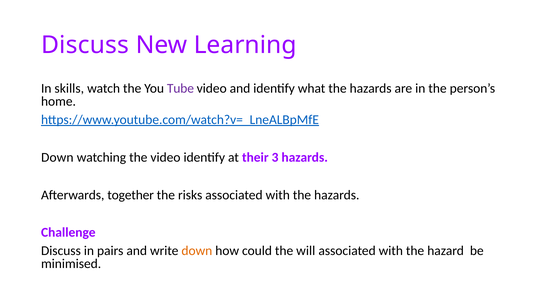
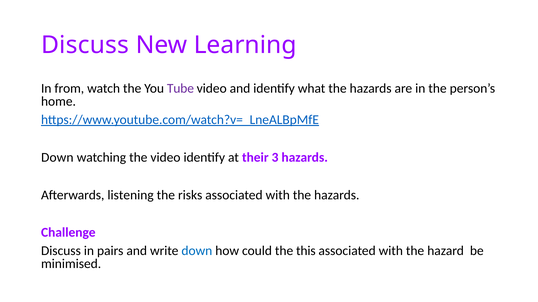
skills: skills -> from
together: together -> listening
down at (197, 251) colour: orange -> blue
will: will -> this
